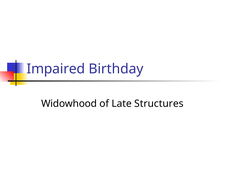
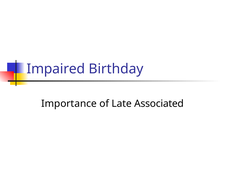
Widowhood: Widowhood -> Importance
Structures: Structures -> Associated
